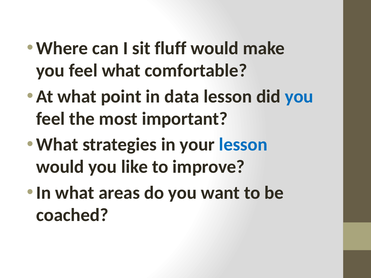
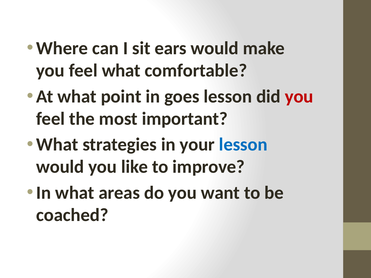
fluff: fluff -> ears
data: data -> goes
you at (299, 97) colour: blue -> red
